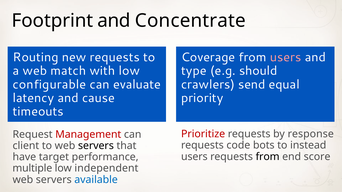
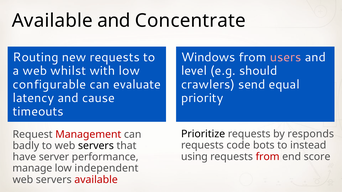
Footprint at (52, 21): Footprint -> Available
Coverage: Coverage -> Windows
match: match -> whilst
type: type -> level
Prioritize colour: red -> black
response: response -> responds
client: client -> badly
users at (194, 157): users -> using
from at (268, 157) colour: black -> red
target: target -> server
multiple: multiple -> manage
available at (96, 180) colour: blue -> red
